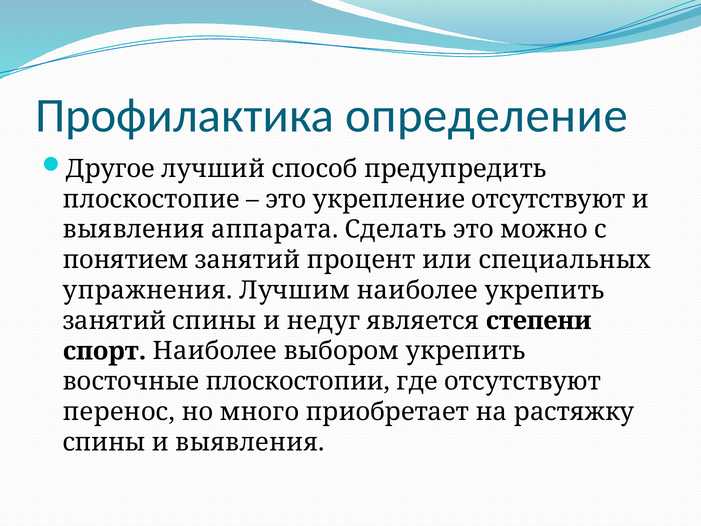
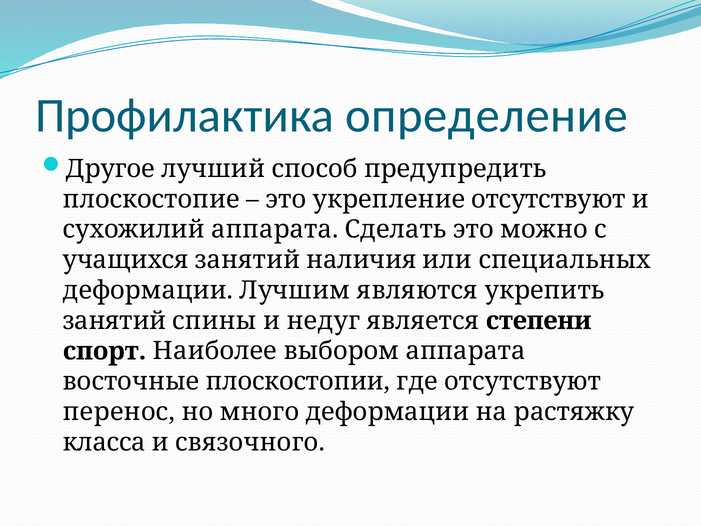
выявления at (134, 229): выявления -> сухожилий
понятием: понятием -> учащихся
процент: процент -> наличия
упражнения at (148, 290): упражнения -> деформации
Лучшим наиболее: наиболее -> являются
выбором укрепить: укрепить -> аппарата
много приобретает: приобретает -> деформации
спины at (104, 442): спины -> класса
выявления at (250, 442): выявления -> связочного
